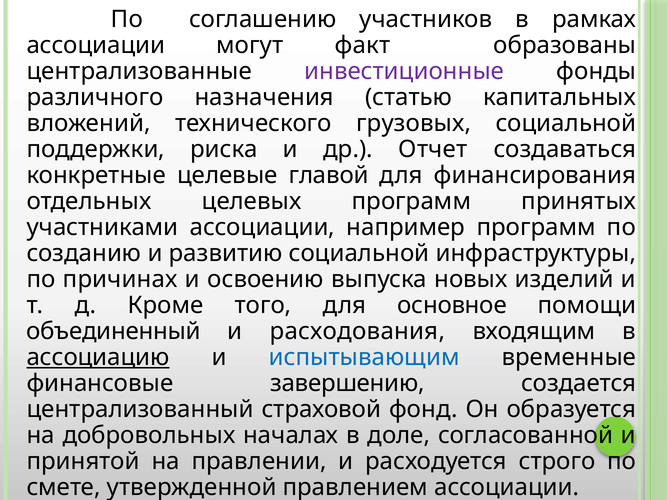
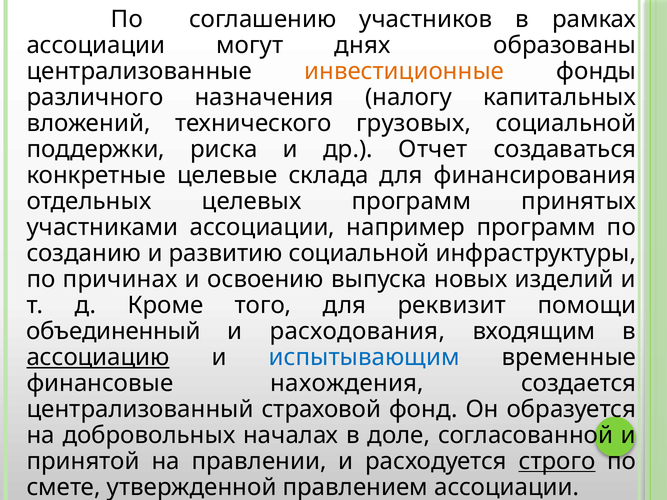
факт: факт -> днях
инвестиционные colour: purple -> orange
статью: статью -> налогу
главой: главой -> склада
основное: основное -> реквизит
завершению: завершению -> нахождения
строго underline: none -> present
